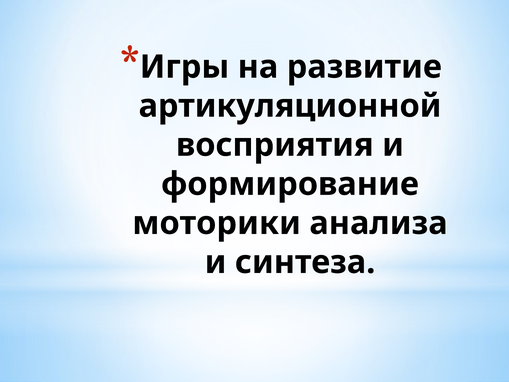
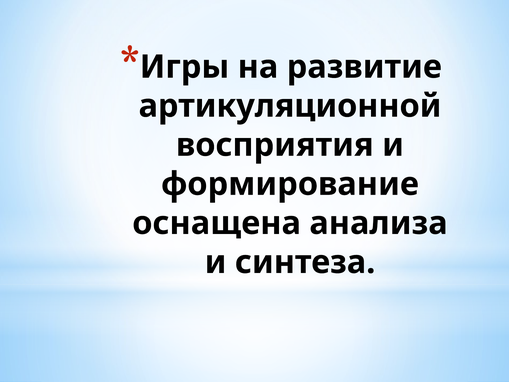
моторики: моторики -> оснащена
